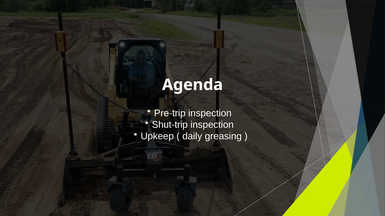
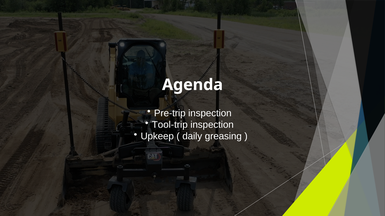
Shut-trip: Shut-trip -> Tool-trip
